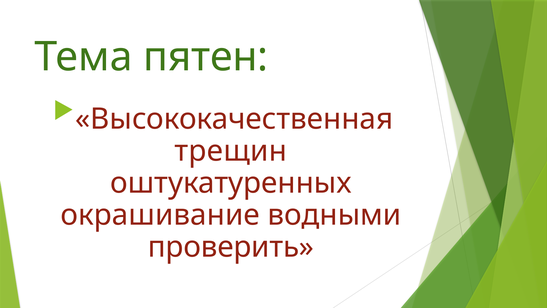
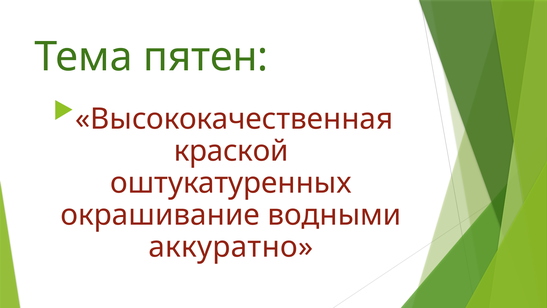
трещин: трещин -> краской
проверить: проверить -> аккуратно
